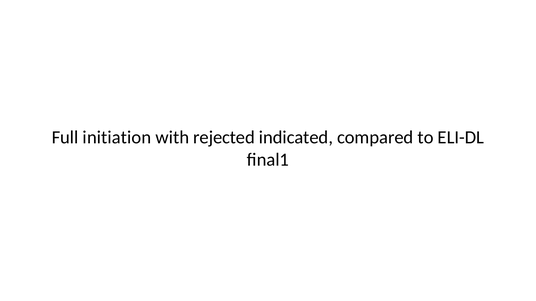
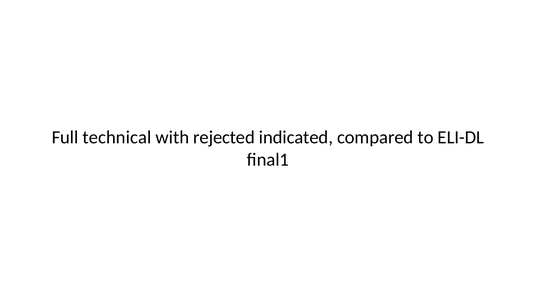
initiation: initiation -> technical
